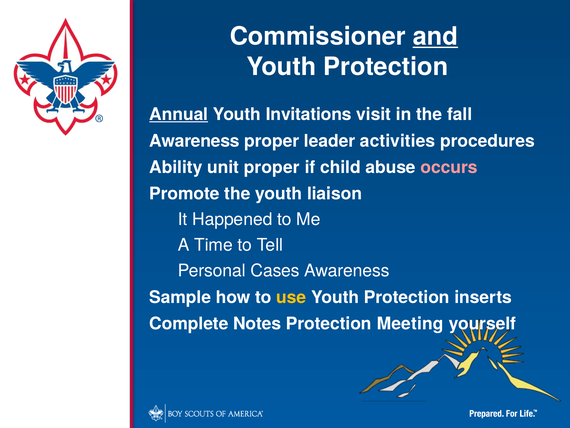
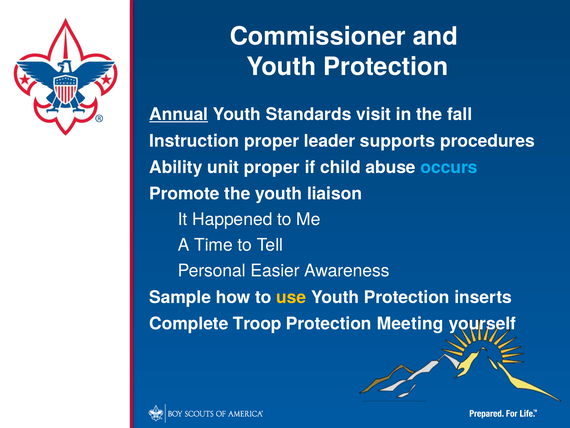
and underline: present -> none
Invitations: Invitations -> Standards
Awareness at (194, 141): Awareness -> Instruction
activities: activities -> supports
occurs colour: pink -> light blue
Cases: Cases -> Easier
Notes: Notes -> Troop
